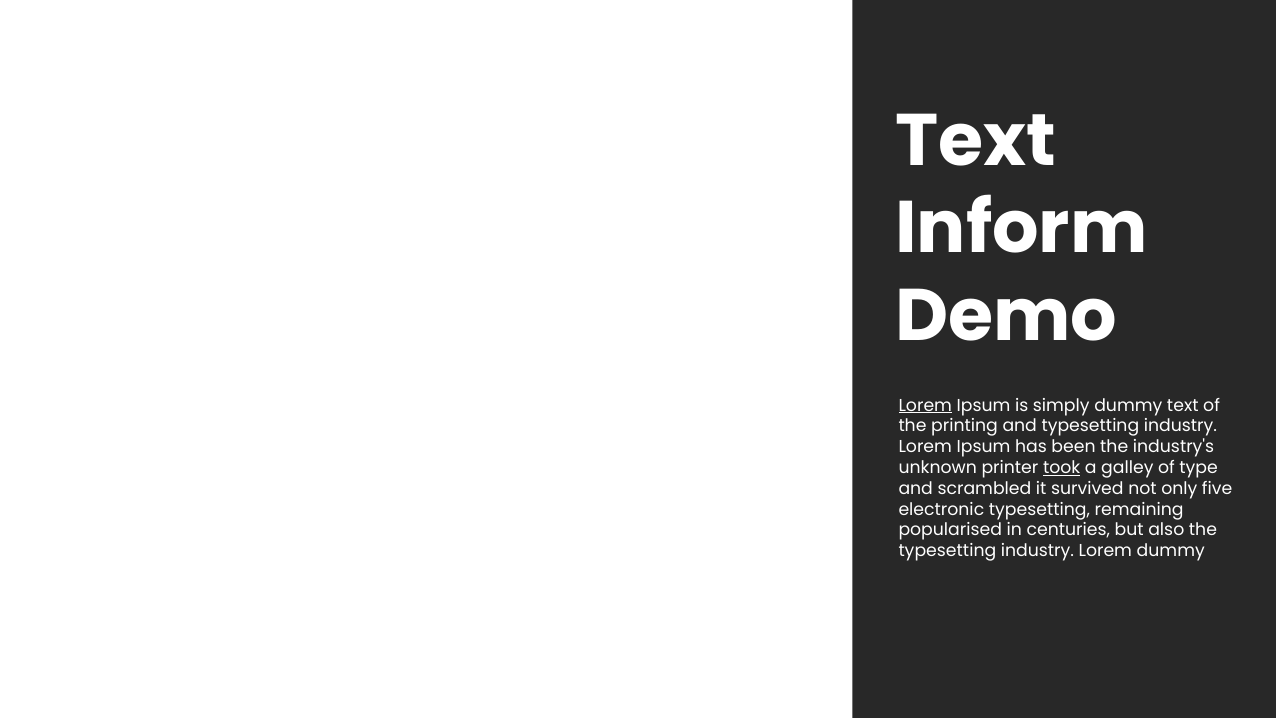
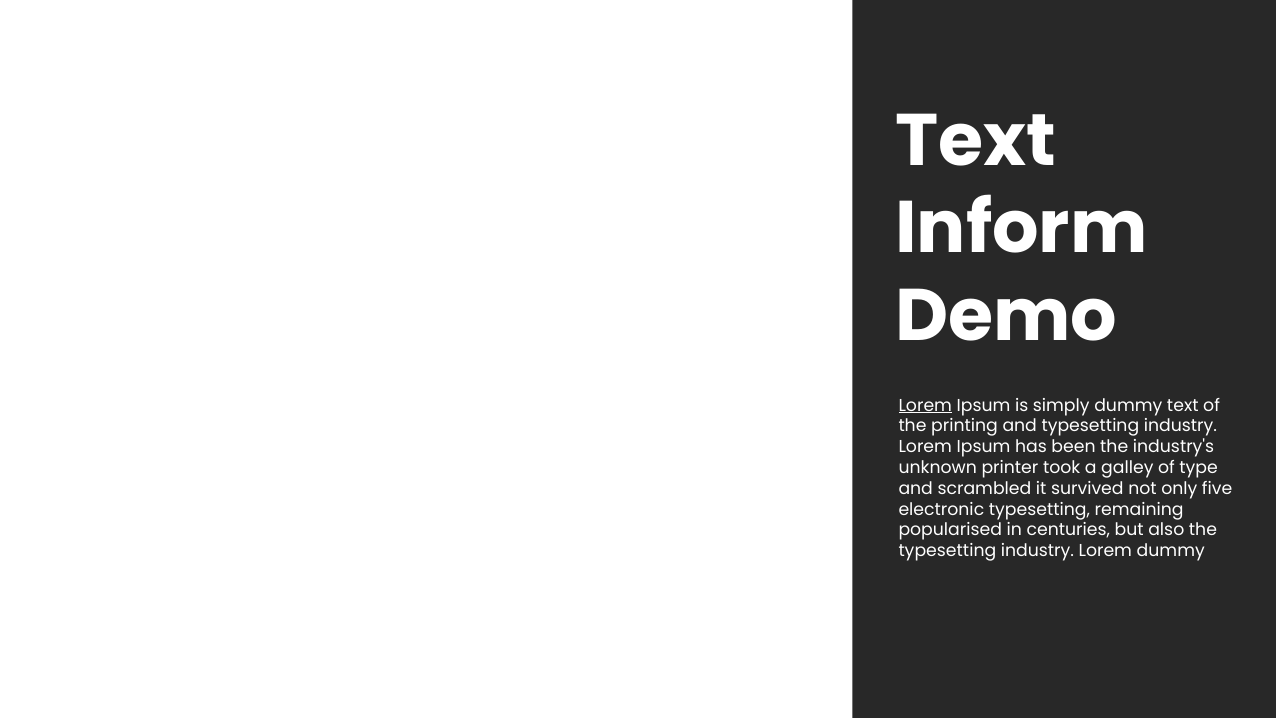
took underline: present -> none
